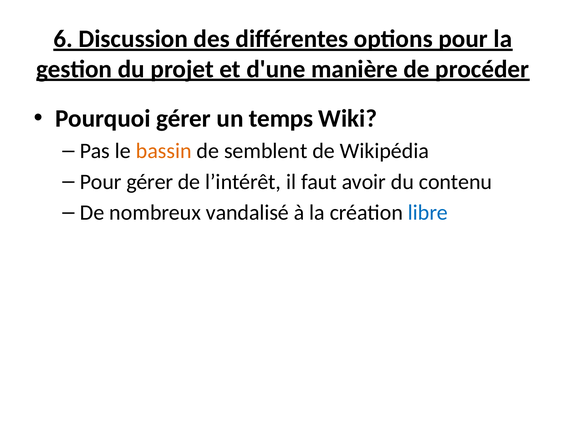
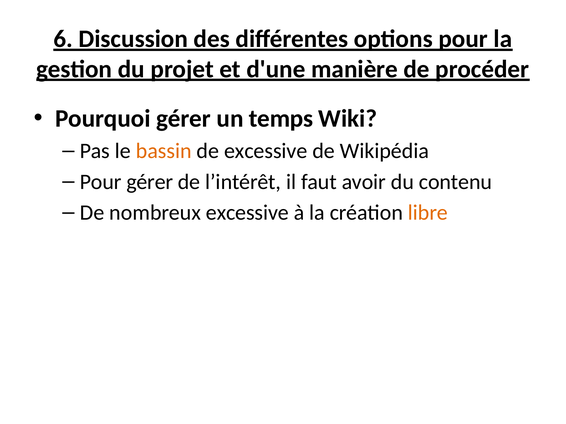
de semblent: semblent -> excessive
nombreux vandalisé: vandalisé -> excessive
libre colour: blue -> orange
